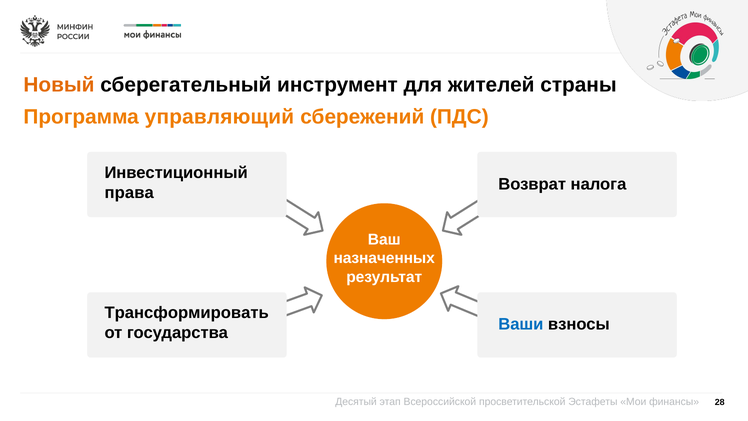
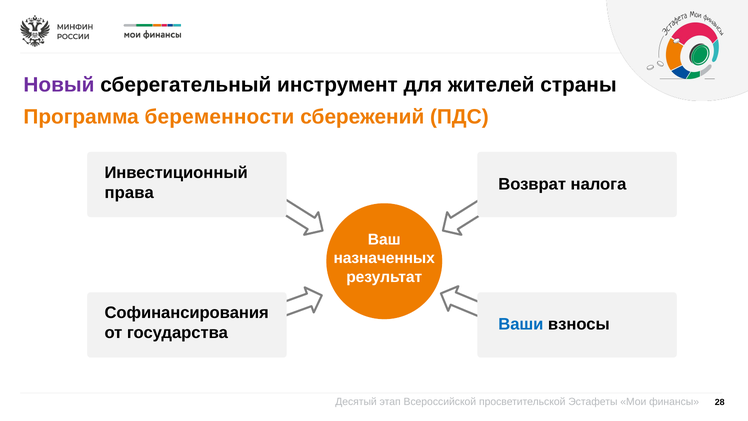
Новый colour: orange -> purple
управляющий: управляющий -> беременности
Трансформировать: Трансформировать -> Софинансирования
